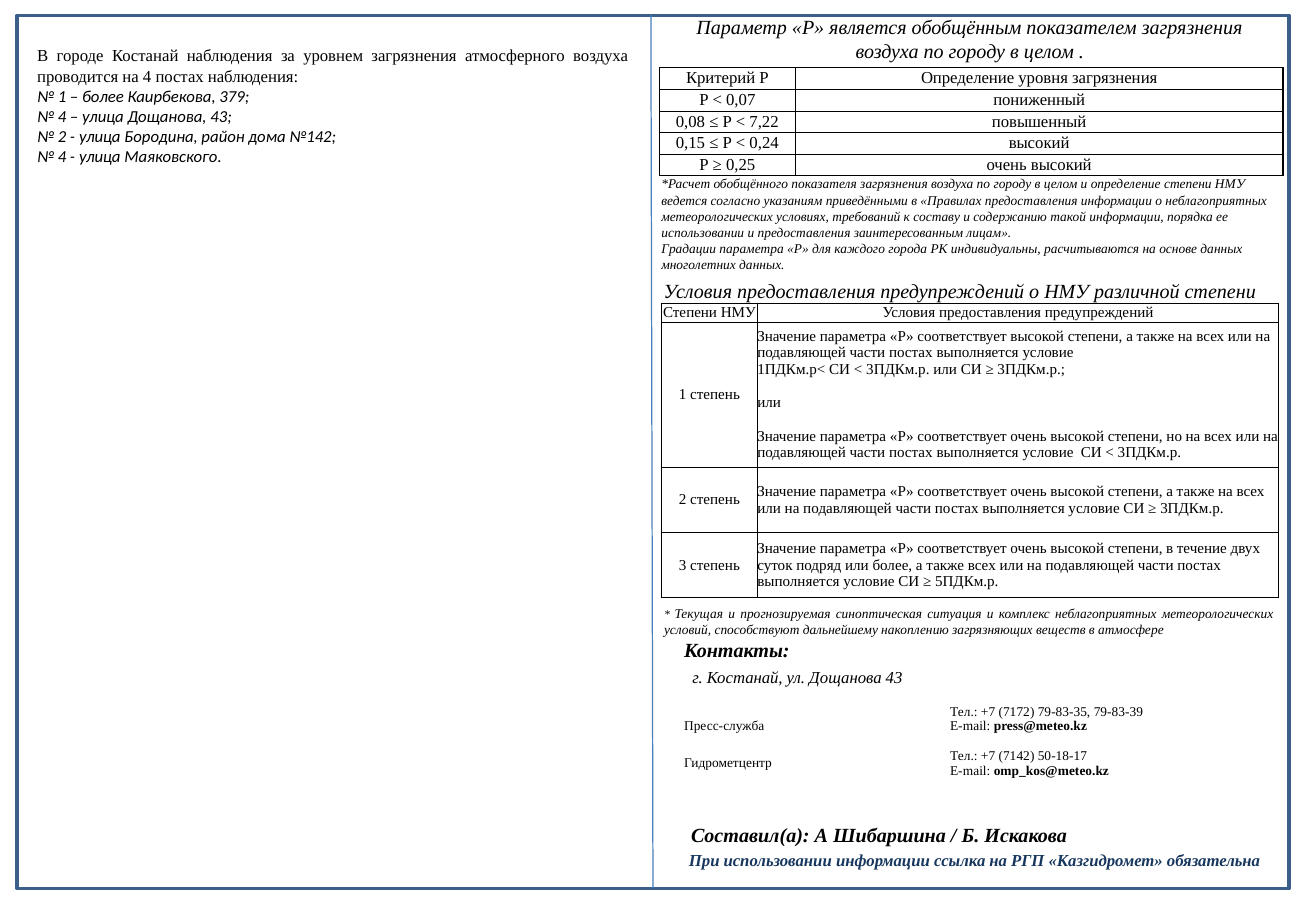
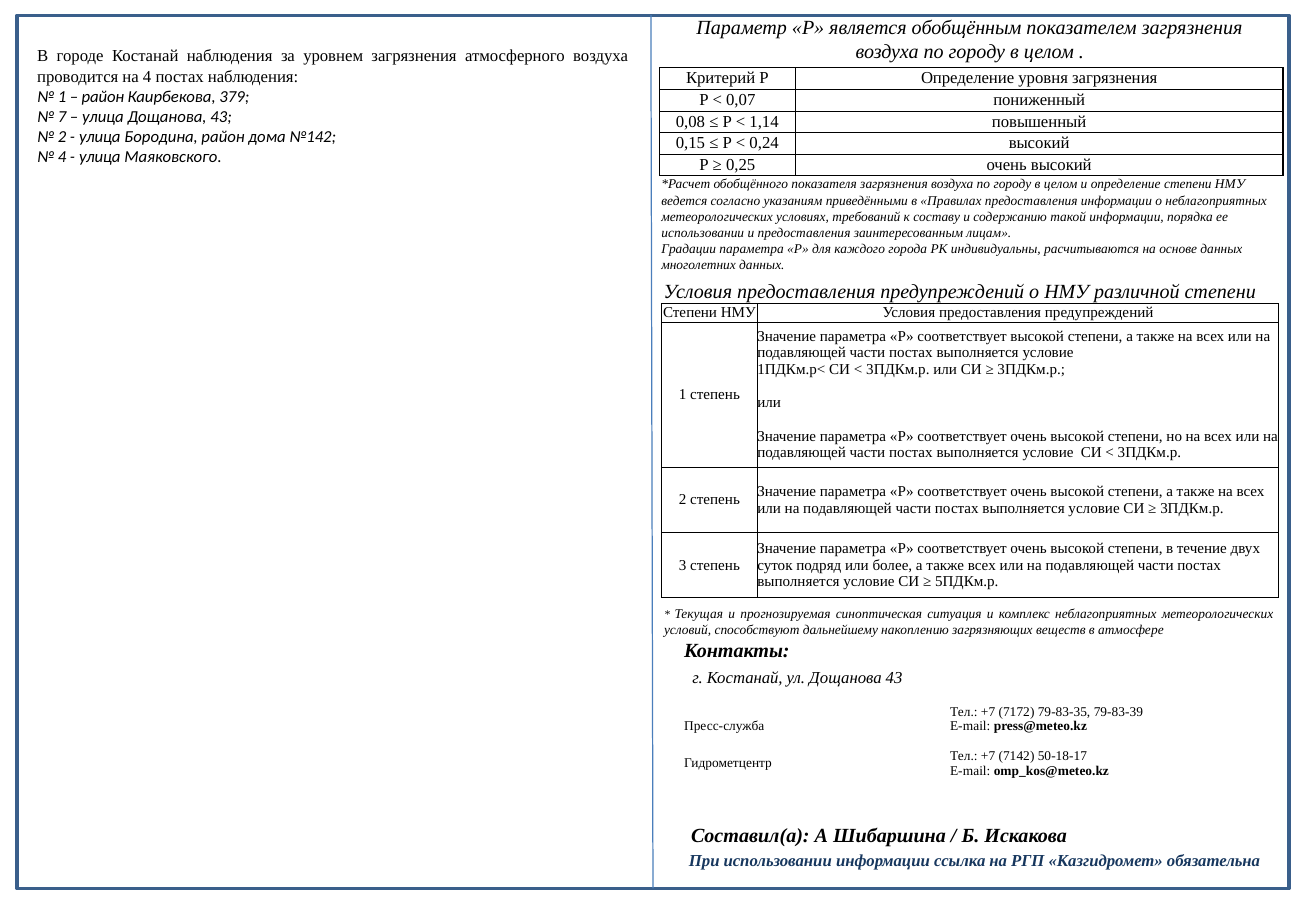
более at (103, 97): более -> район
4 at (62, 117): 4 -> 7
7,22: 7,22 -> 1,14
